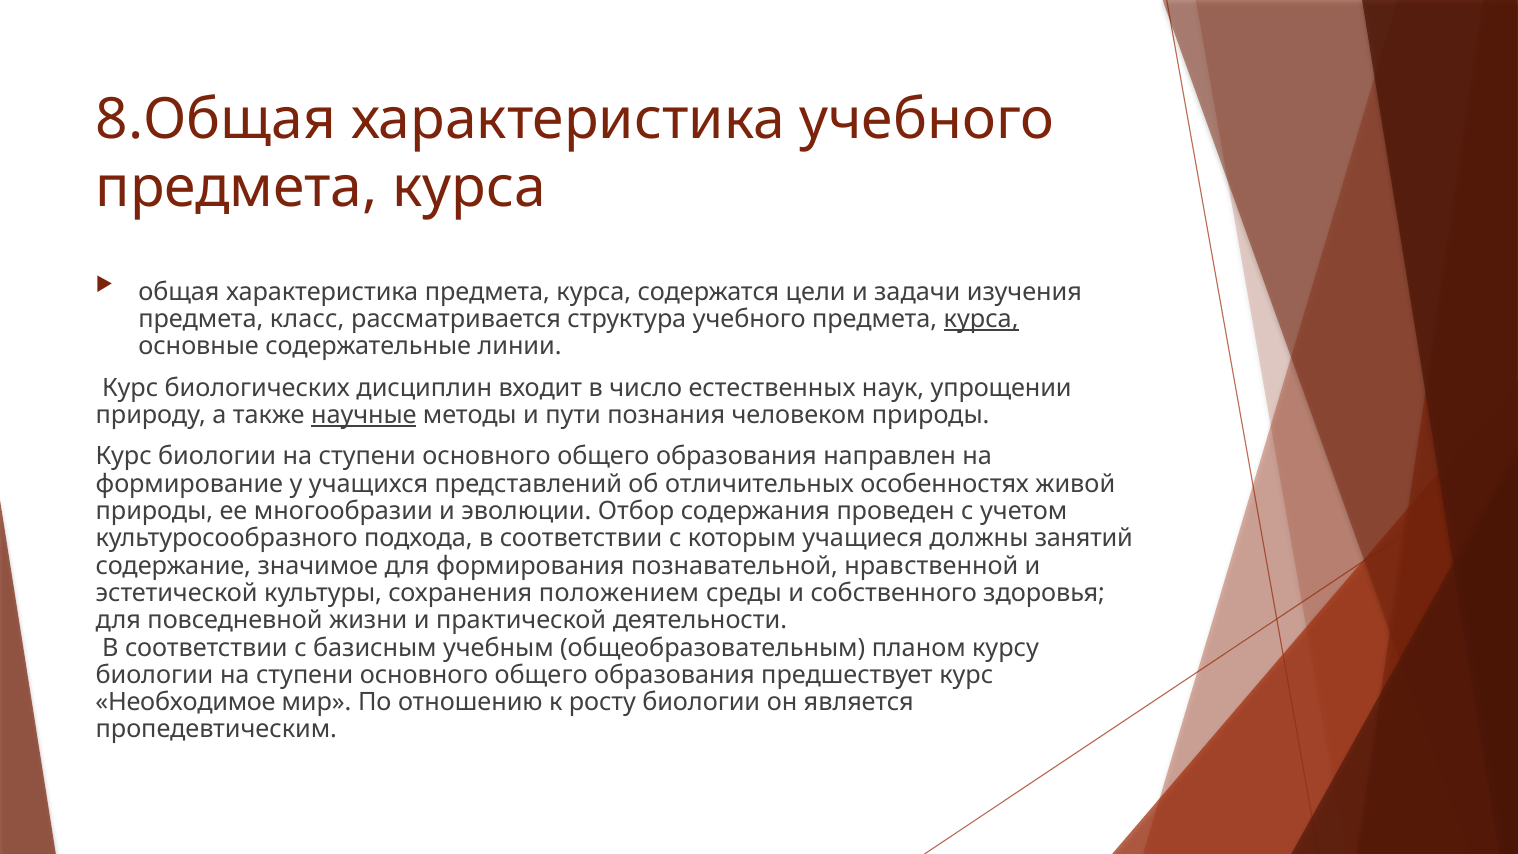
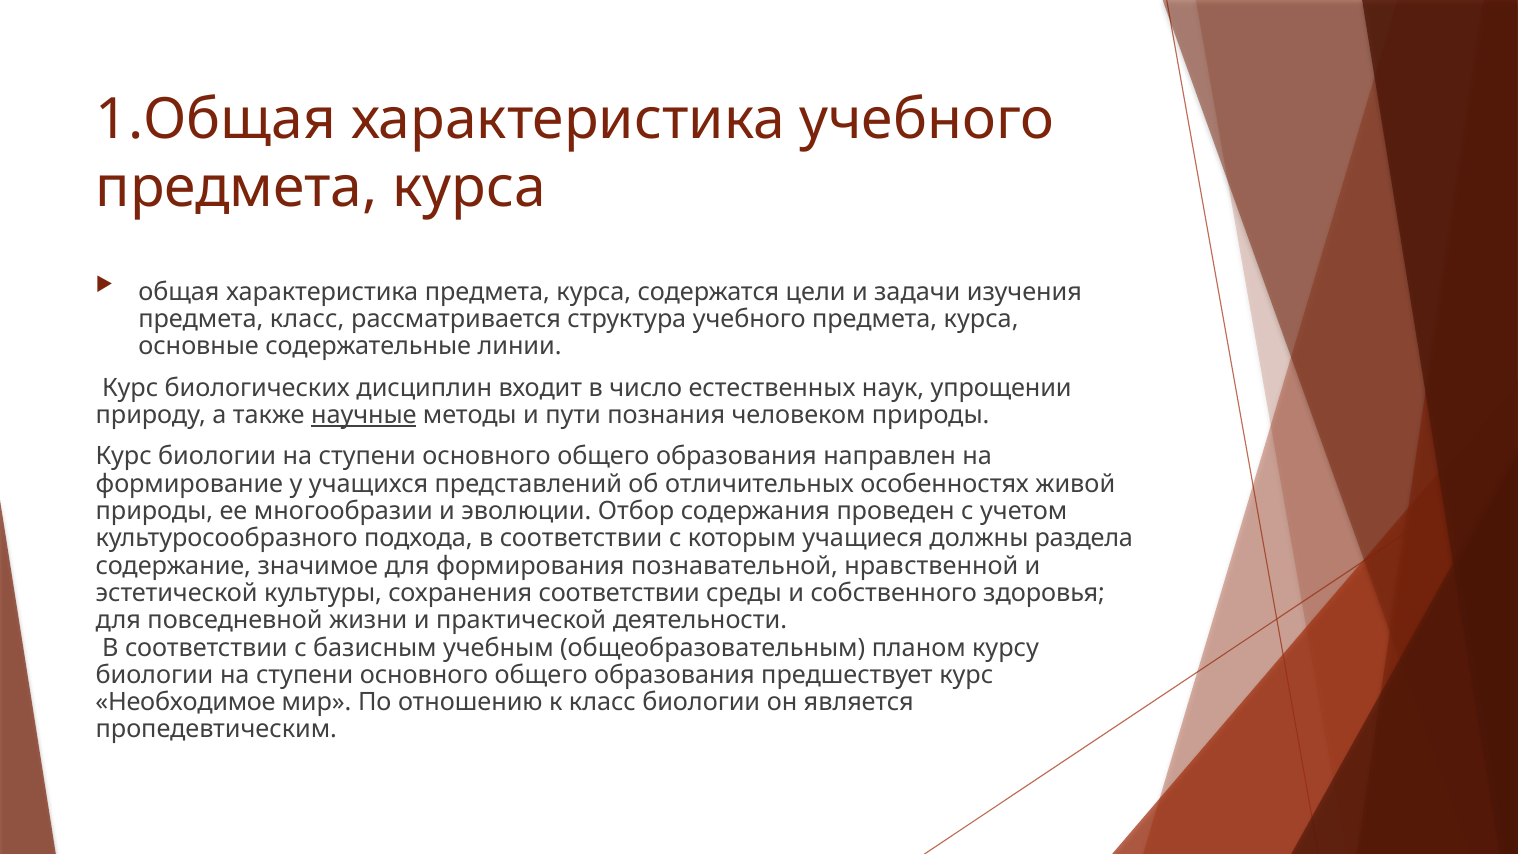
8.Общая: 8.Общая -> 1.Общая
курса at (981, 319) underline: present -> none
занятий: занятий -> раздела
сохранения положением: положением -> соответствии
к росту: росту -> класс
